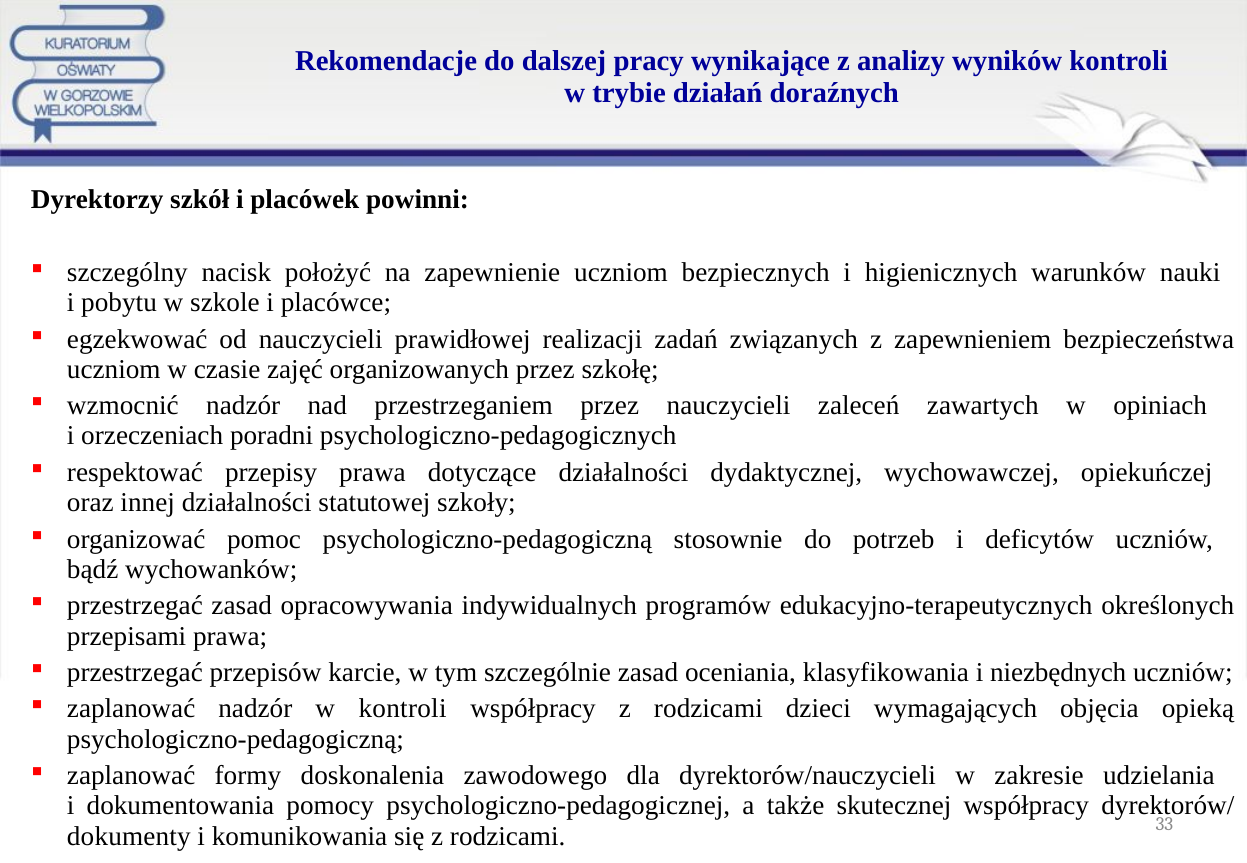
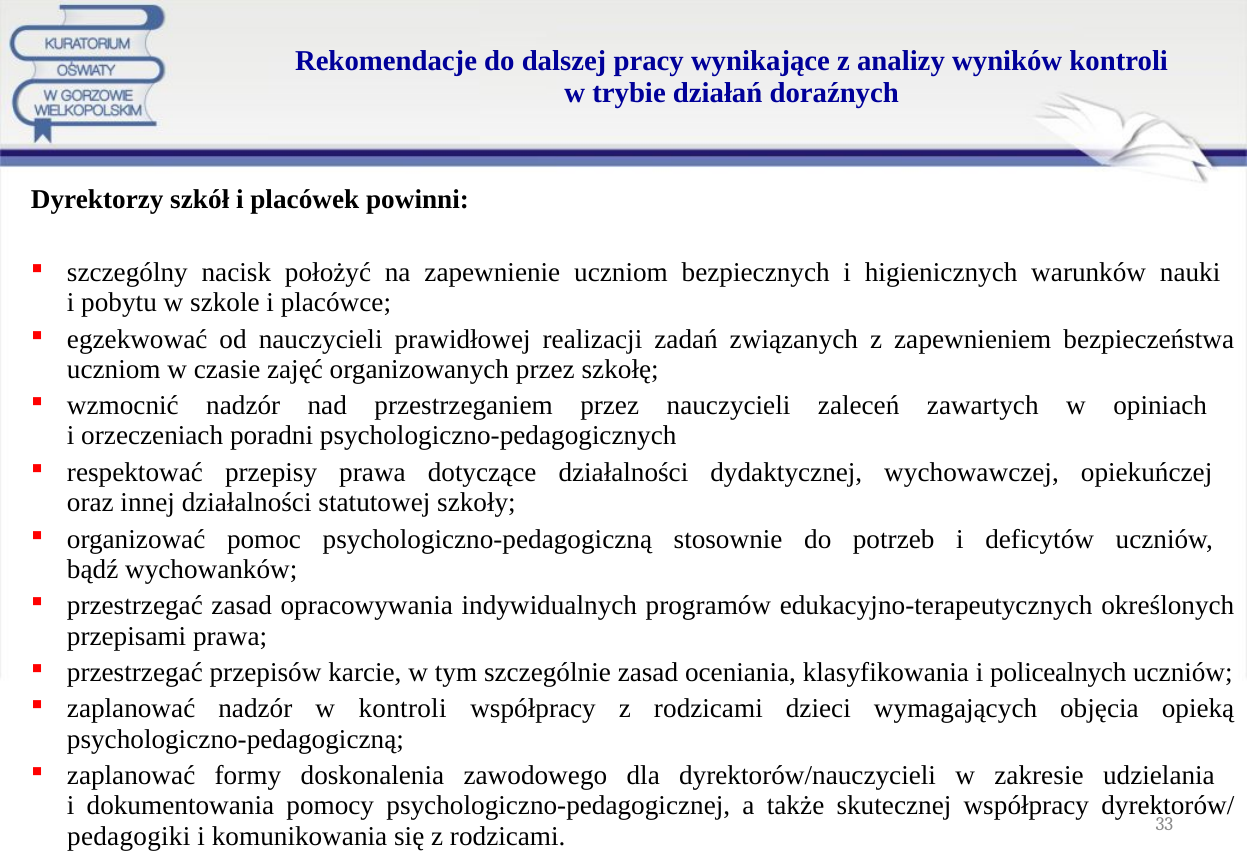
niezbędnych: niezbędnych -> policealnych
dokumenty: dokumenty -> pedagogiki
